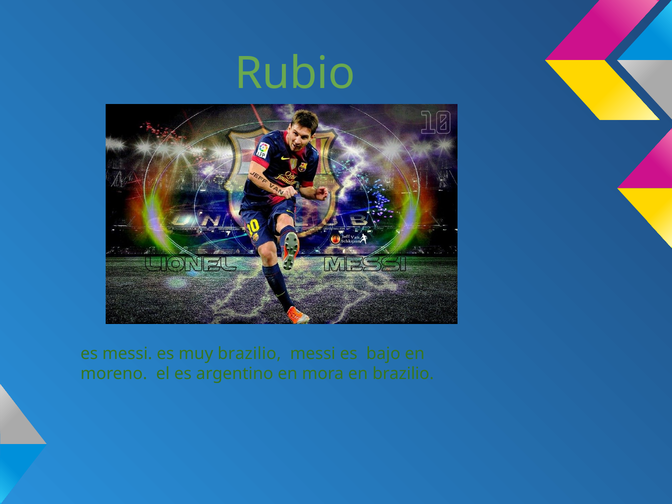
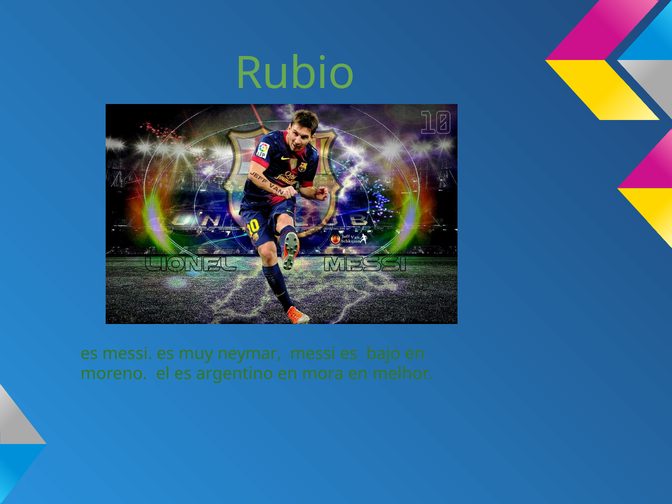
muy brazilio: brazilio -> neymar
en brazilio: brazilio -> melhor
